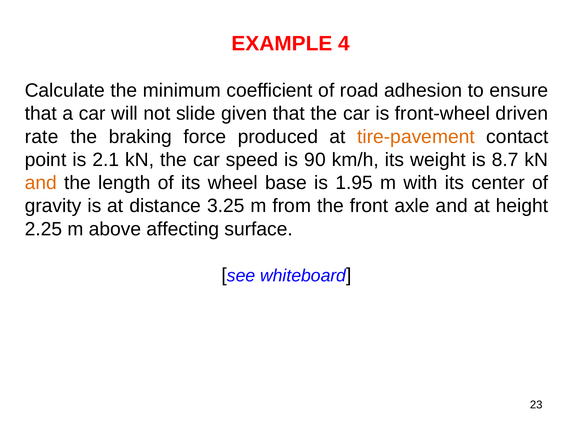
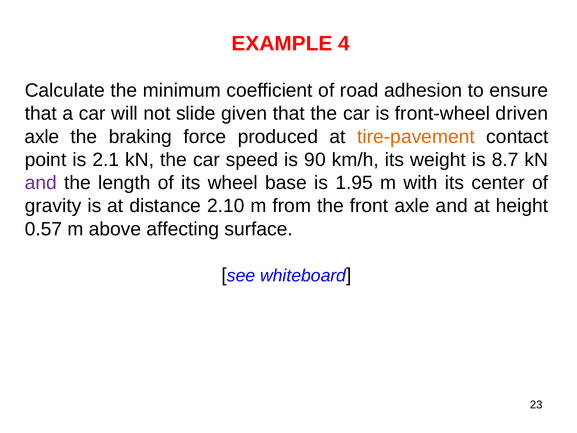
rate at (42, 137): rate -> axle
and at (41, 183) colour: orange -> purple
3.25: 3.25 -> 2.10
2.25: 2.25 -> 0.57
